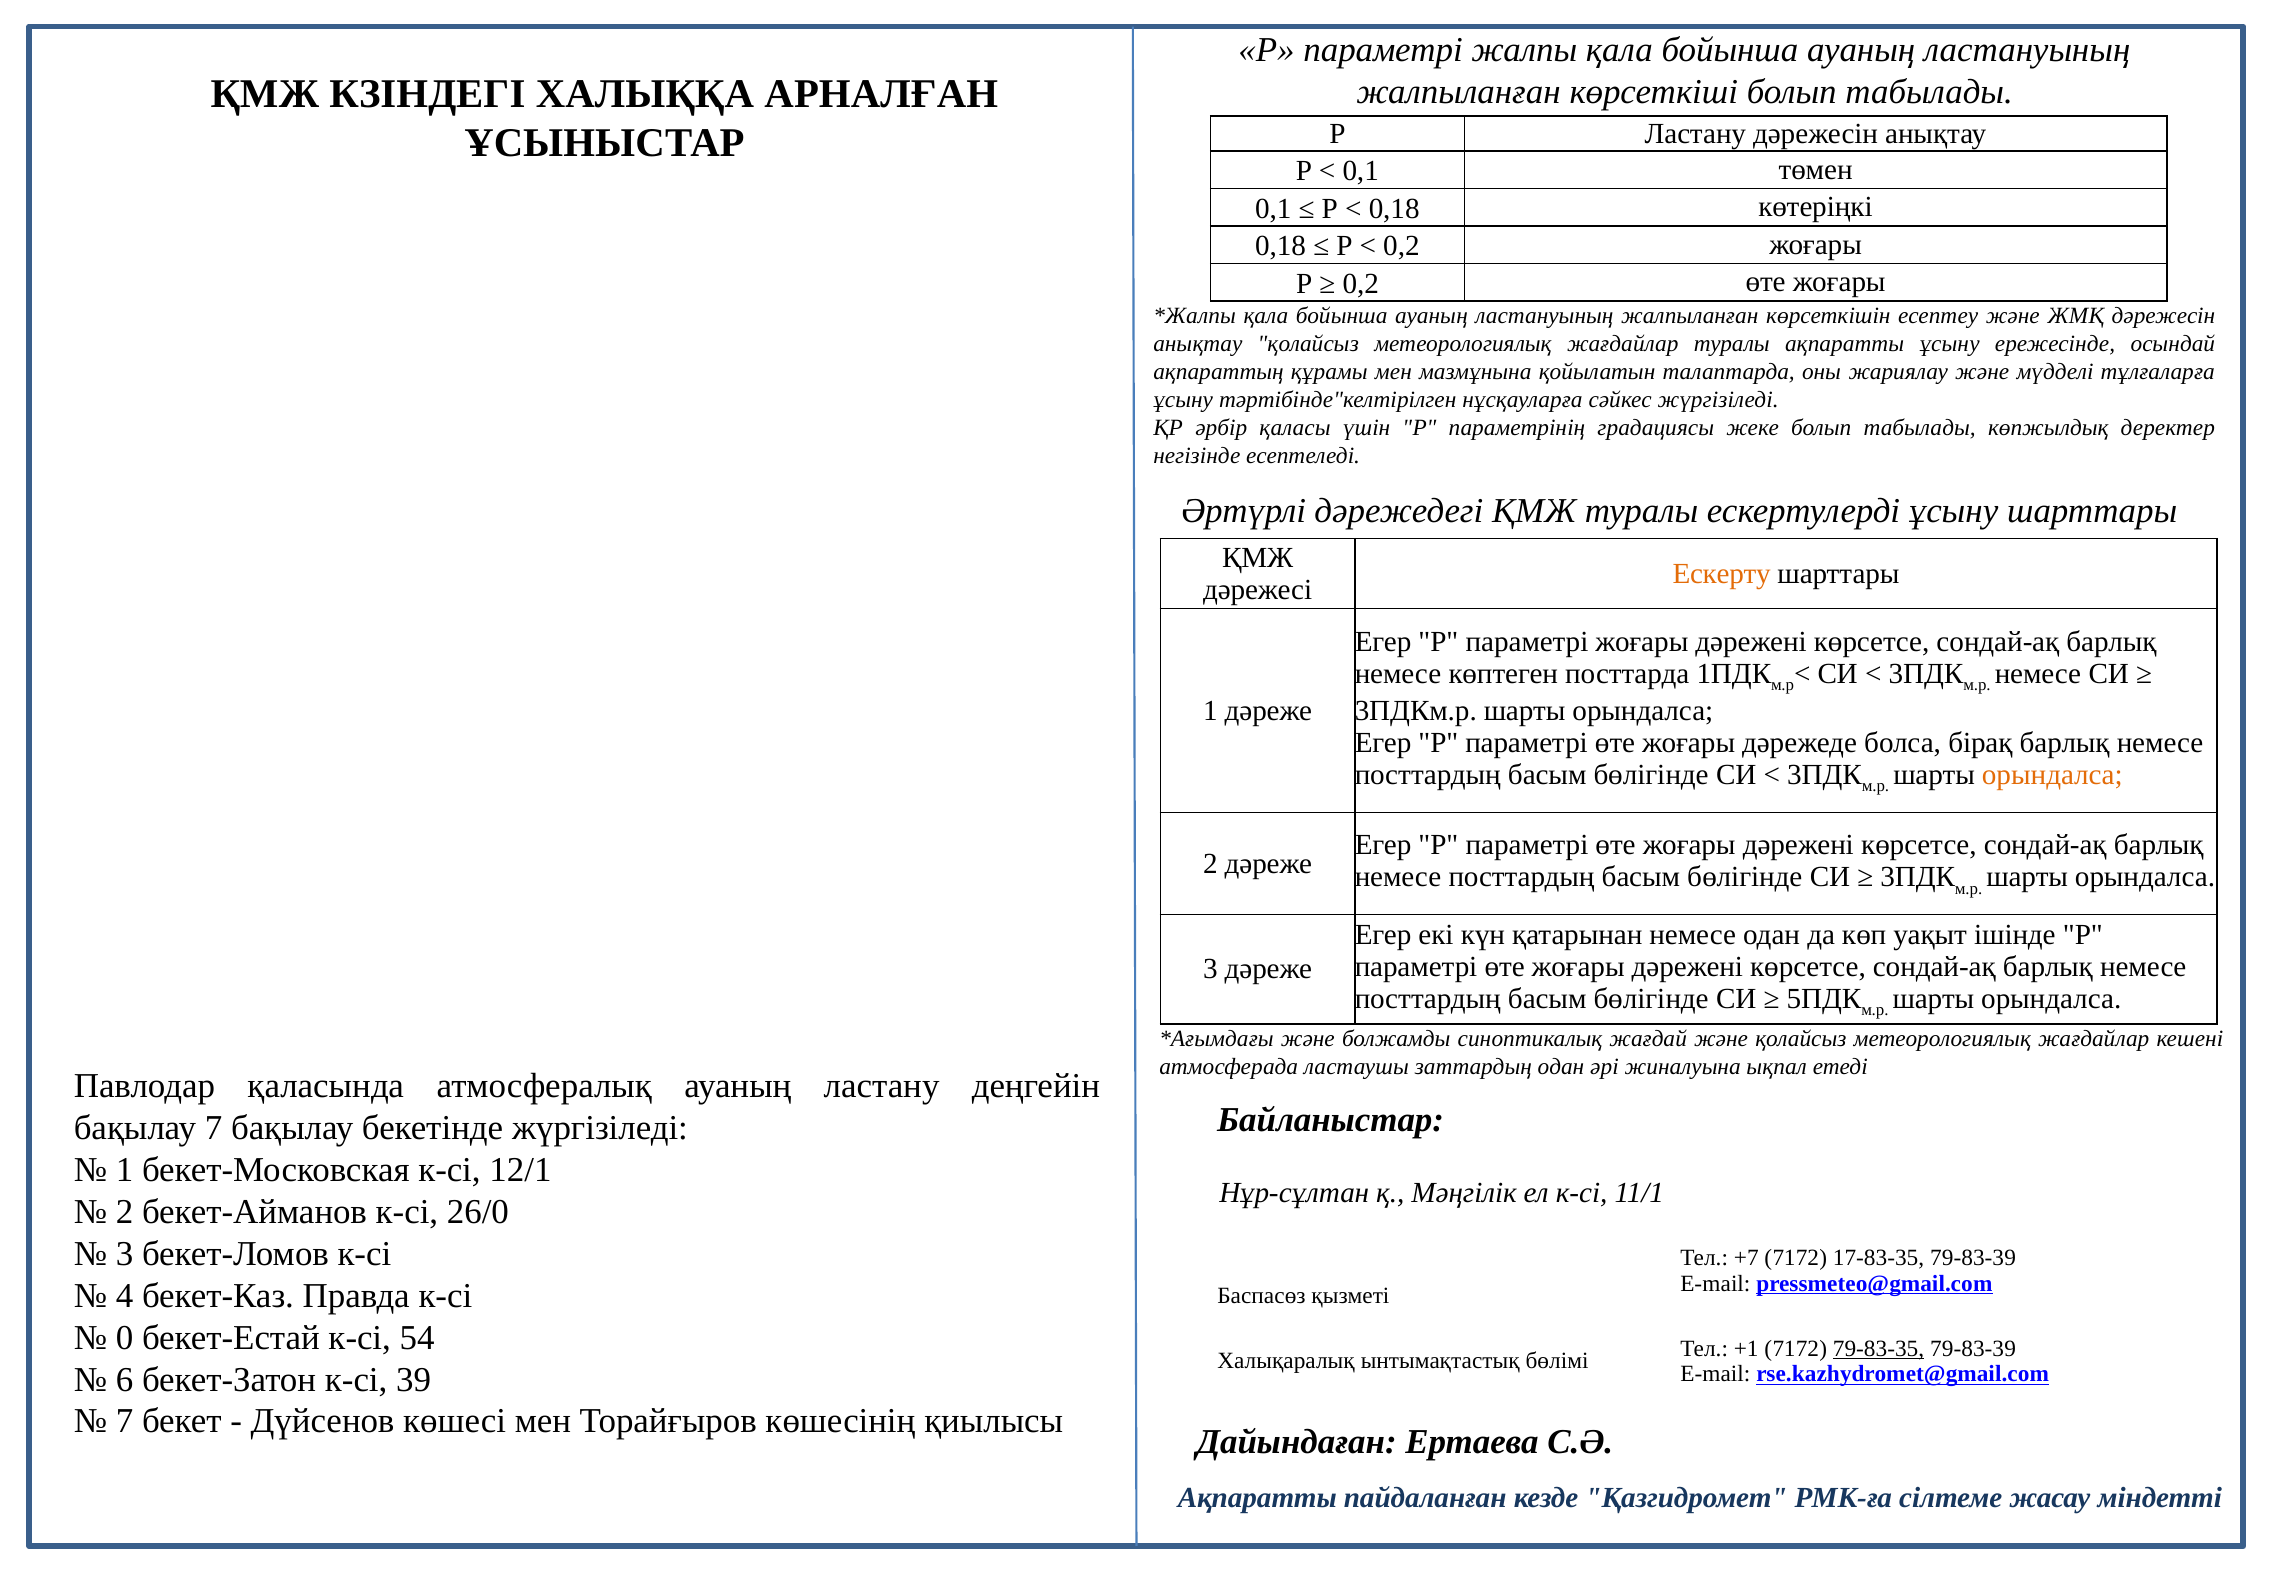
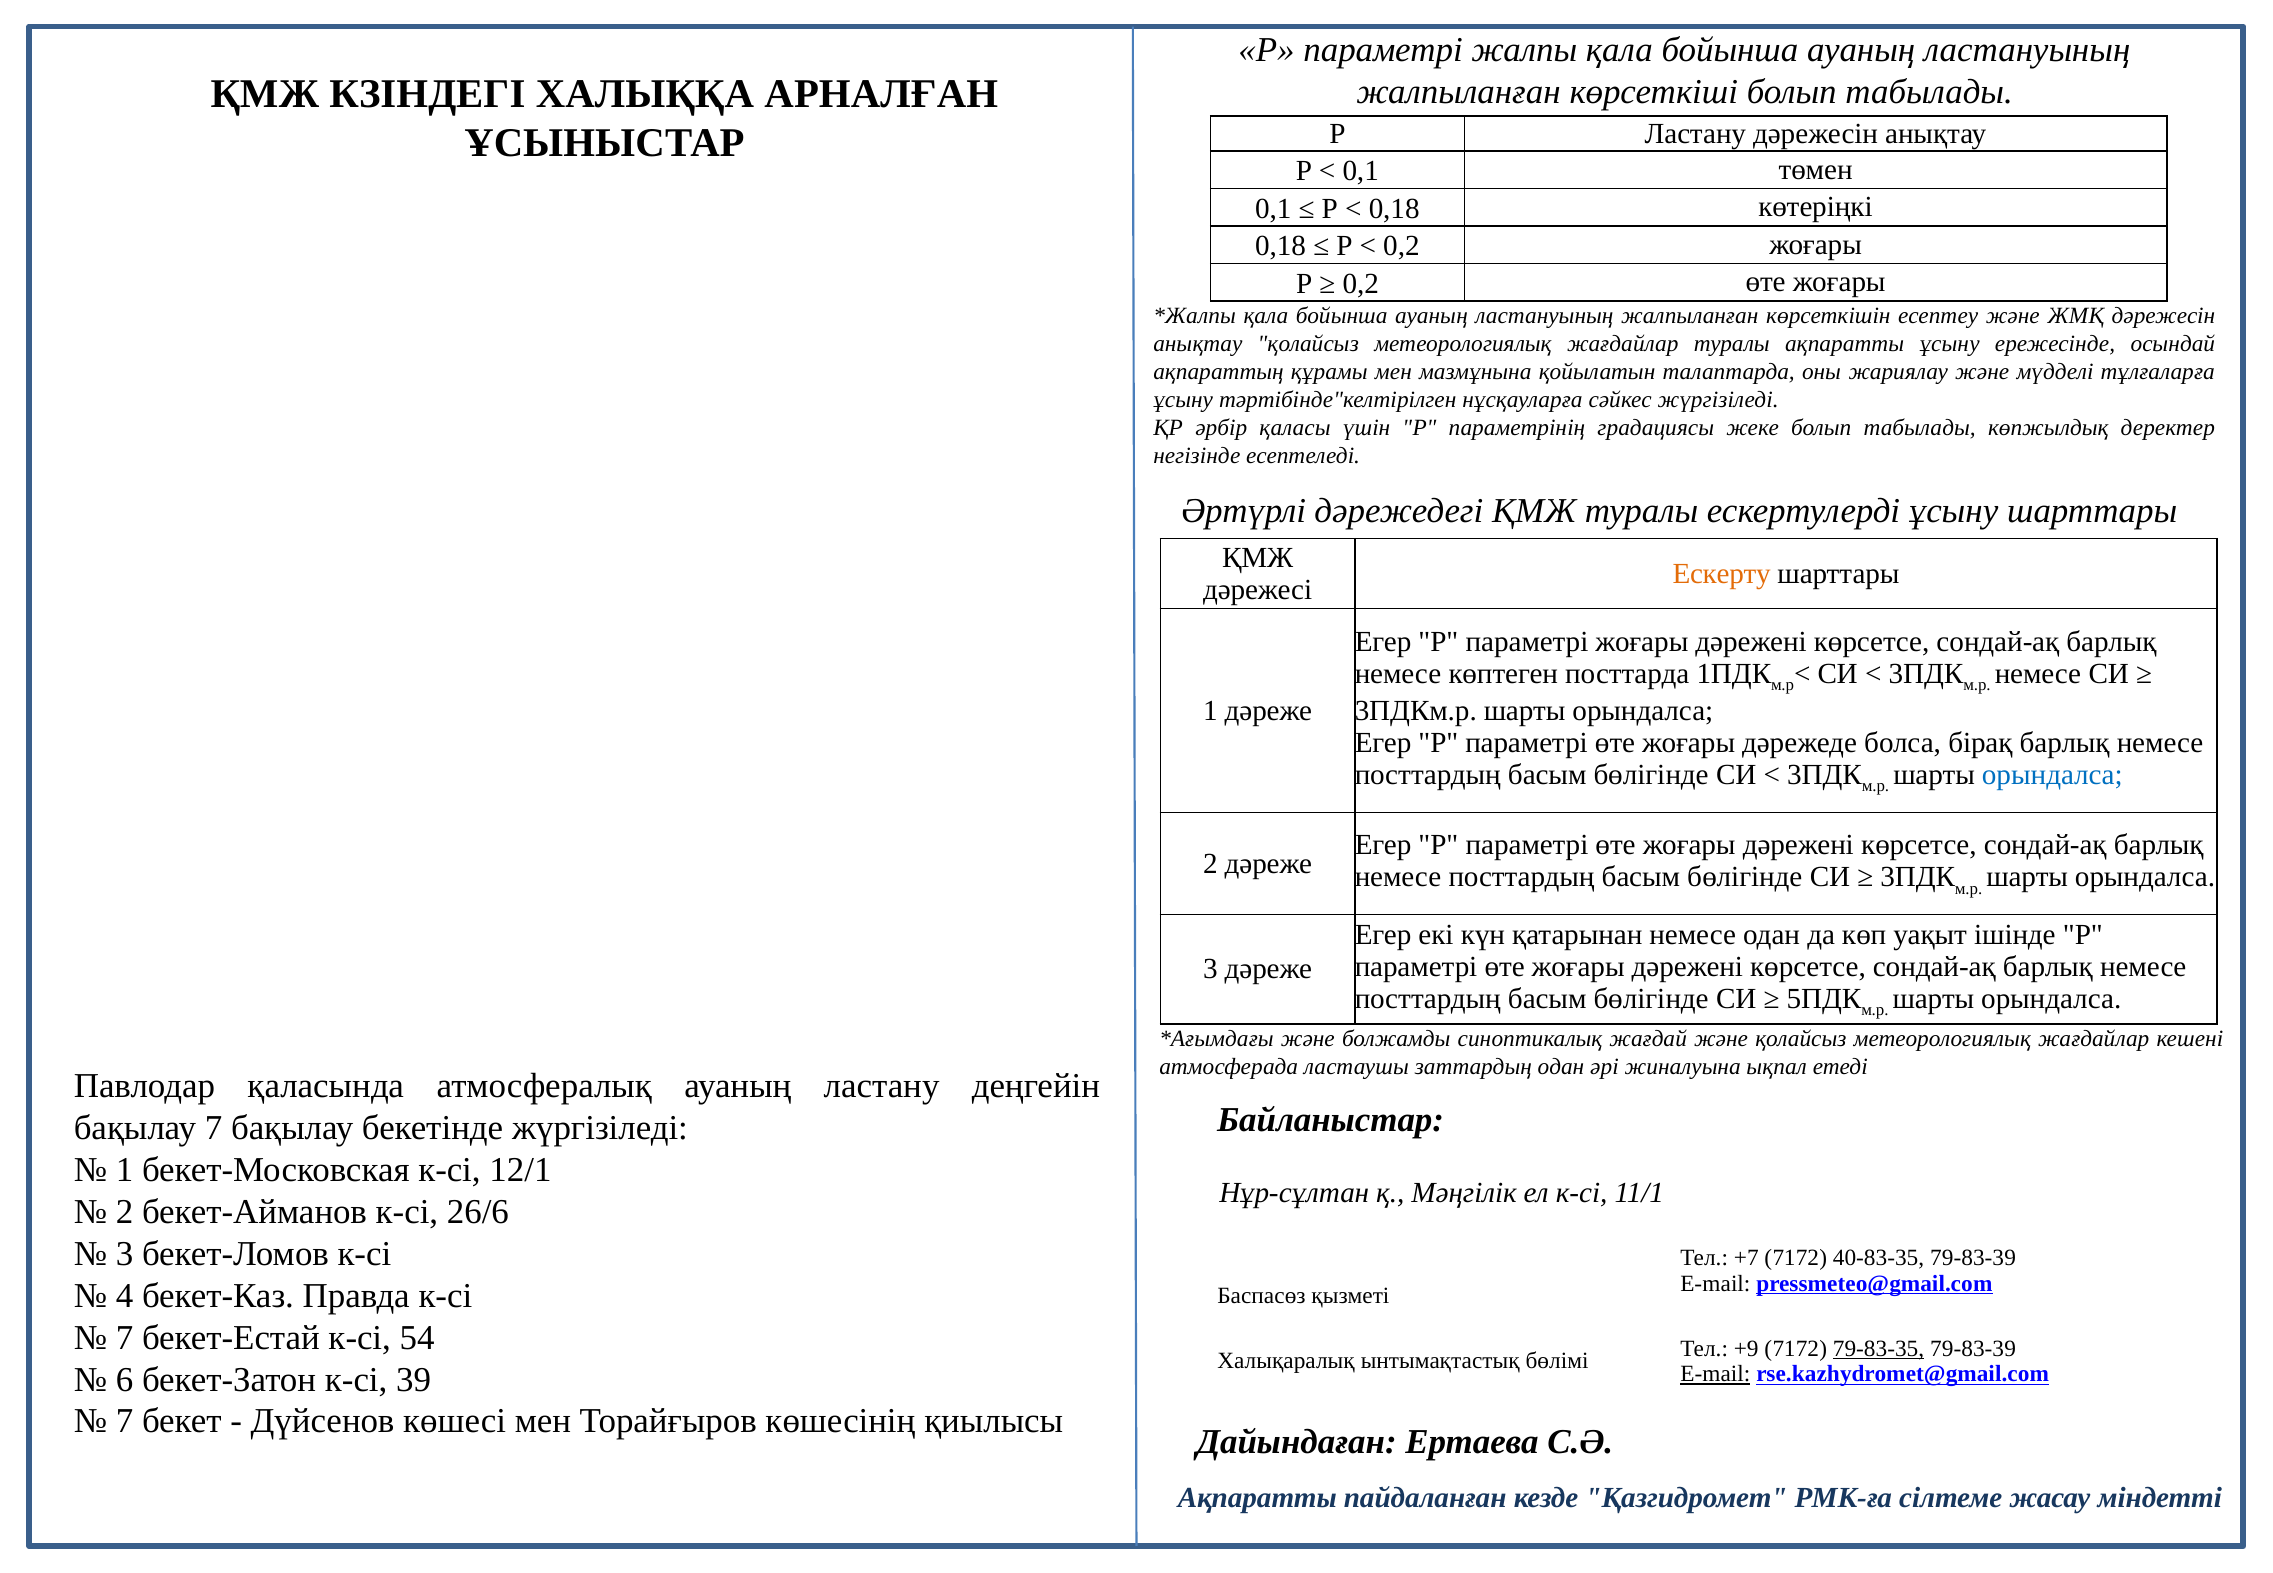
орындалса at (2052, 775) colour: orange -> blue
26/0: 26/0 -> 26/6
17-83-35: 17-83-35 -> 40-83-35
0 at (125, 1338): 0 -> 7
+1: +1 -> +9
E-mail at (1715, 1375) underline: none -> present
